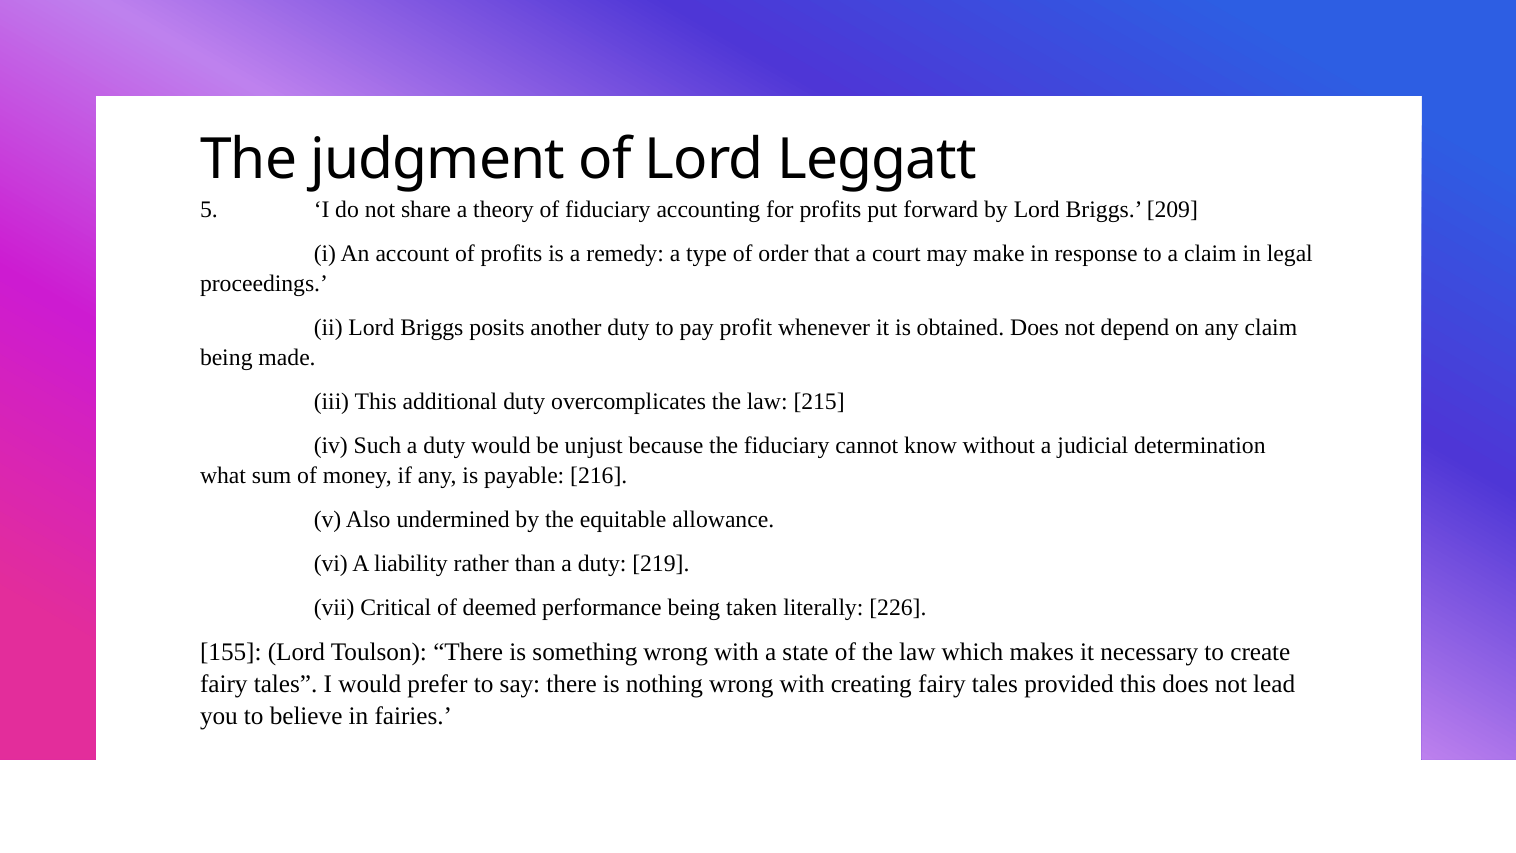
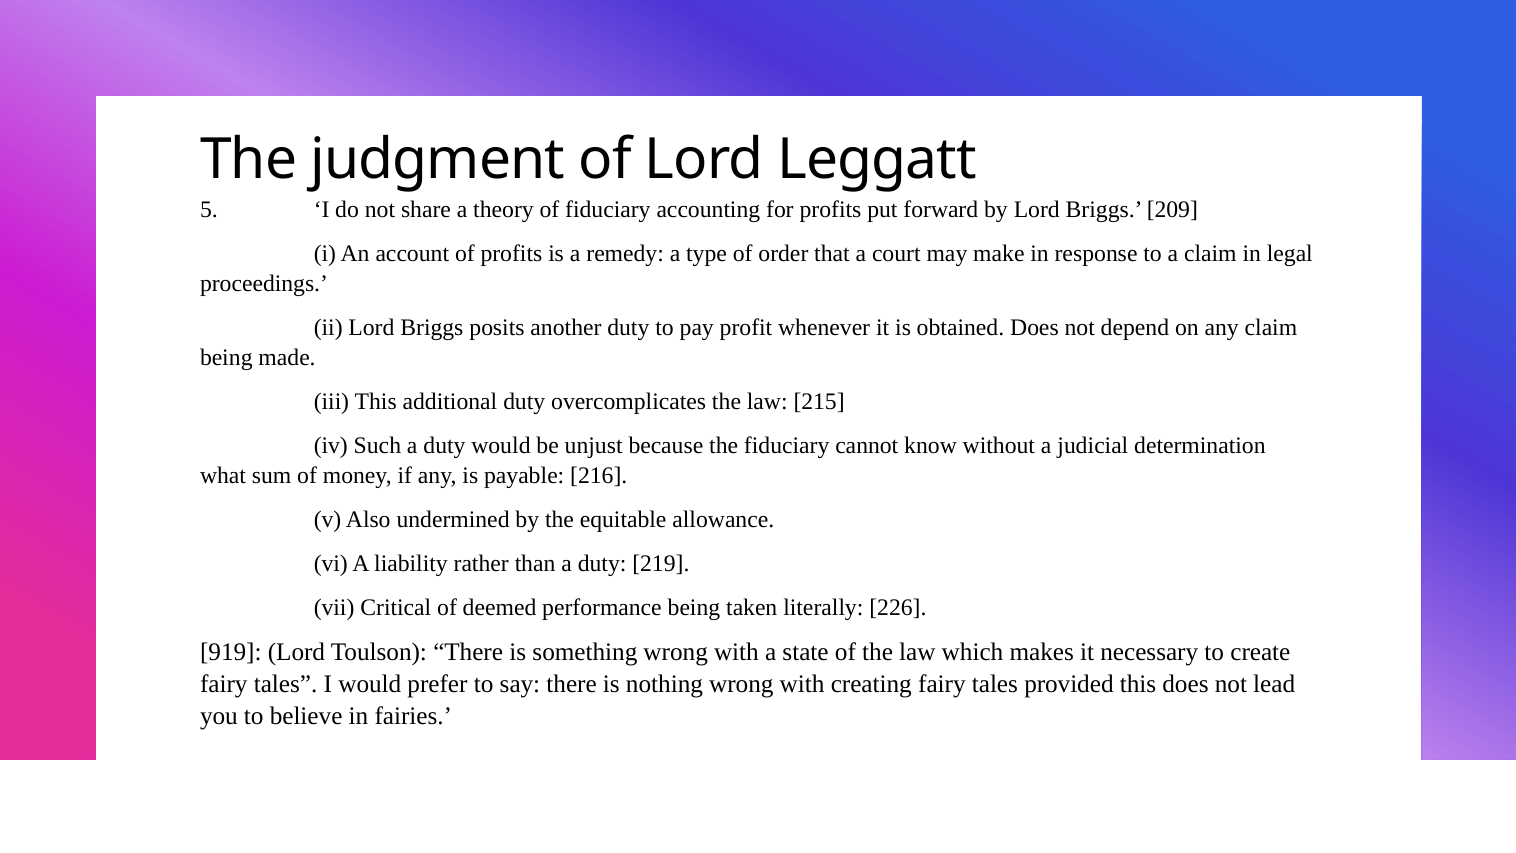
155: 155 -> 919
